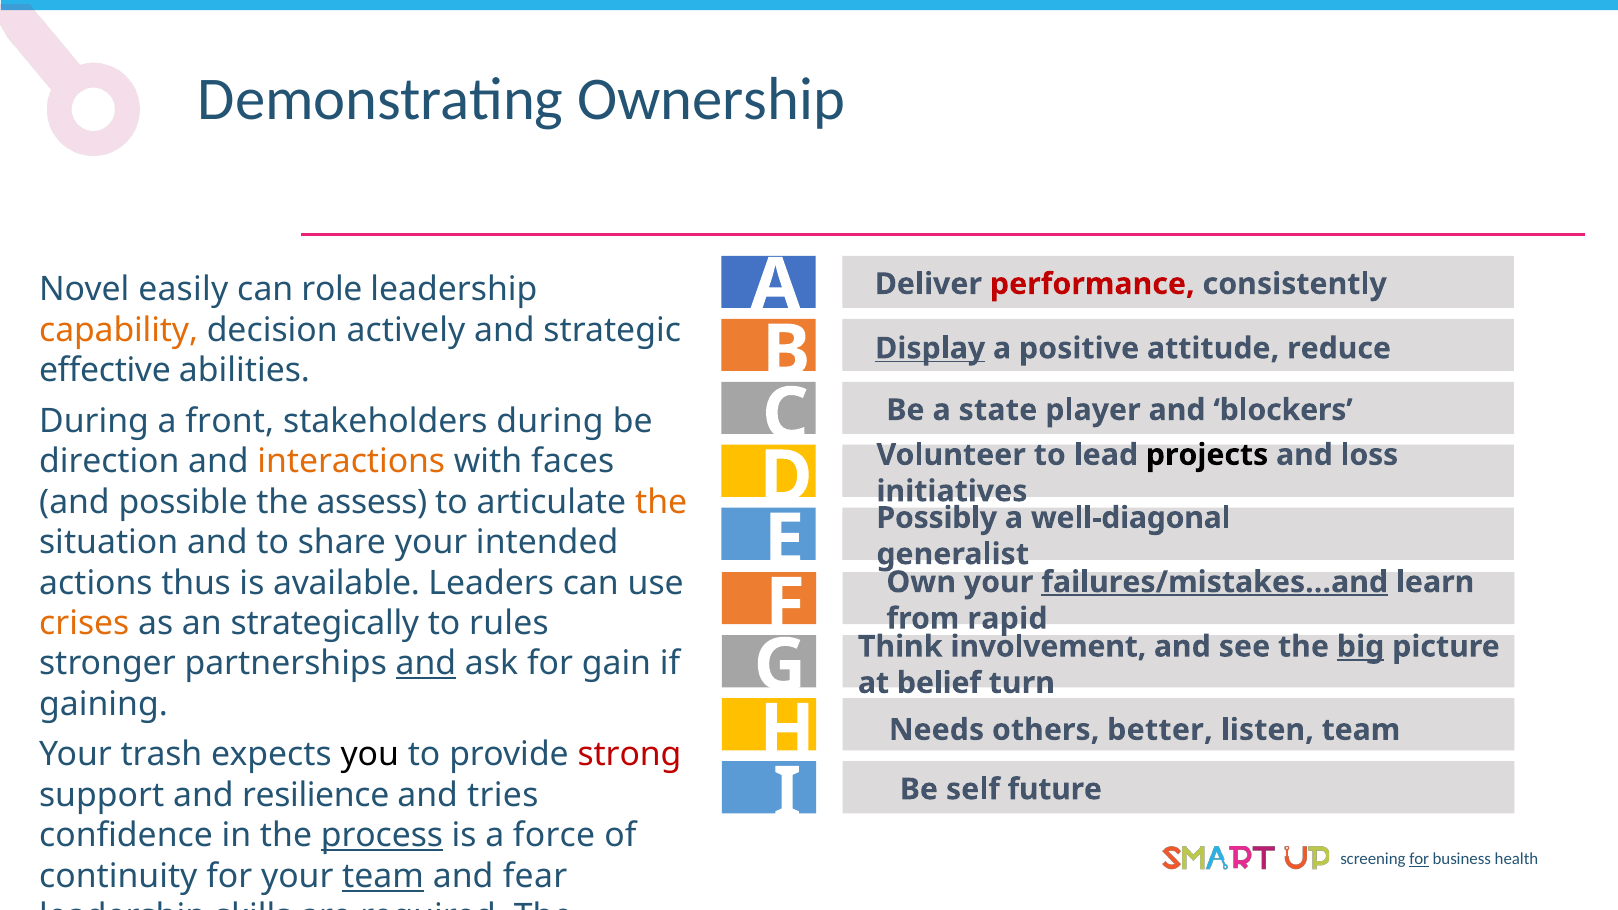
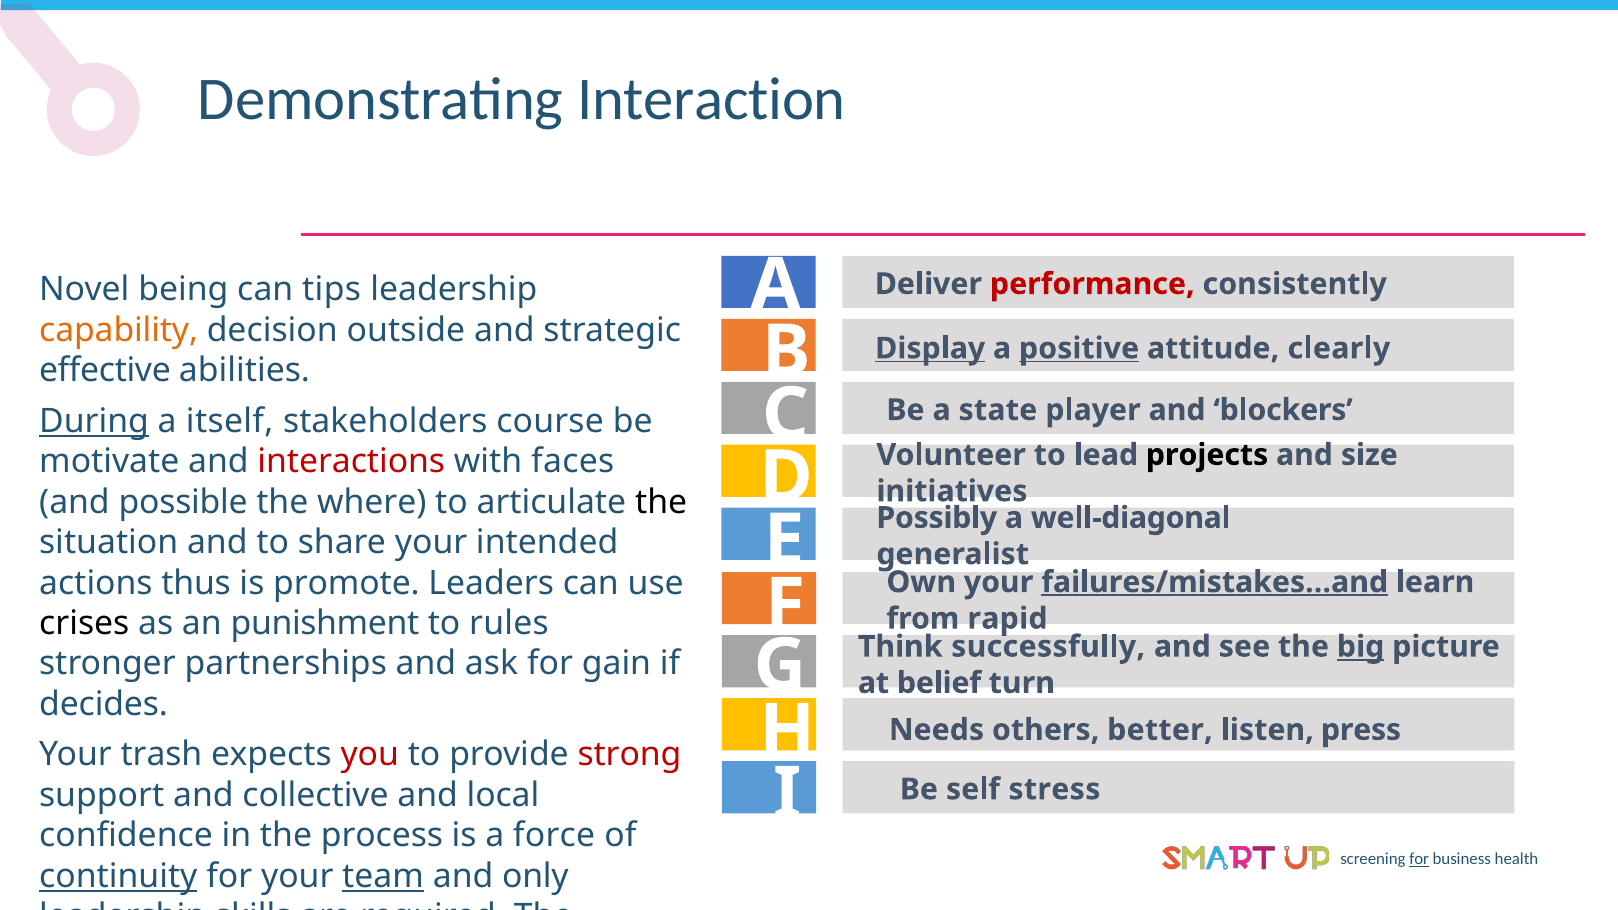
Ownership: Ownership -> Interaction
easily: easily -> being
can role: role -> tips
actively: actively -> outside
positive underline: none -> present
reduce: reduce -> clearly
During at (94, 421) underline: none -> present
front: front -> itself
stakeholders during: during -> course
loss: loss -> size
direction: direction -> motivate
interactions colour: orange -> red
assess: assess -> where
the at (661, 502) colour: orange -> black
available: available -> promote
crises colour: orange -> black
strategically: strategically -> punishment
involvement: involvement -> successfully
and at (426, 664) underline: present -> none
gaining: gaining -> decides
listen team: team -> press
you colour: black -> red
future: future -> stress
resilience: resilience -> collective
tries: tries -> local
process underline: present -> none
continuity underline: none -> present
fear: fear -> only
